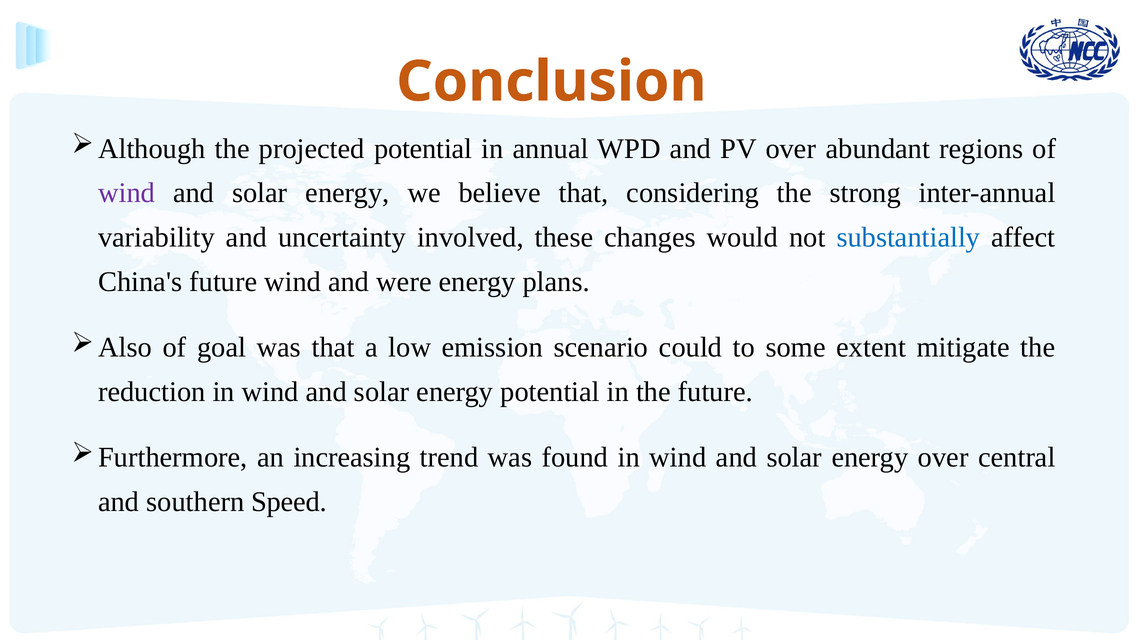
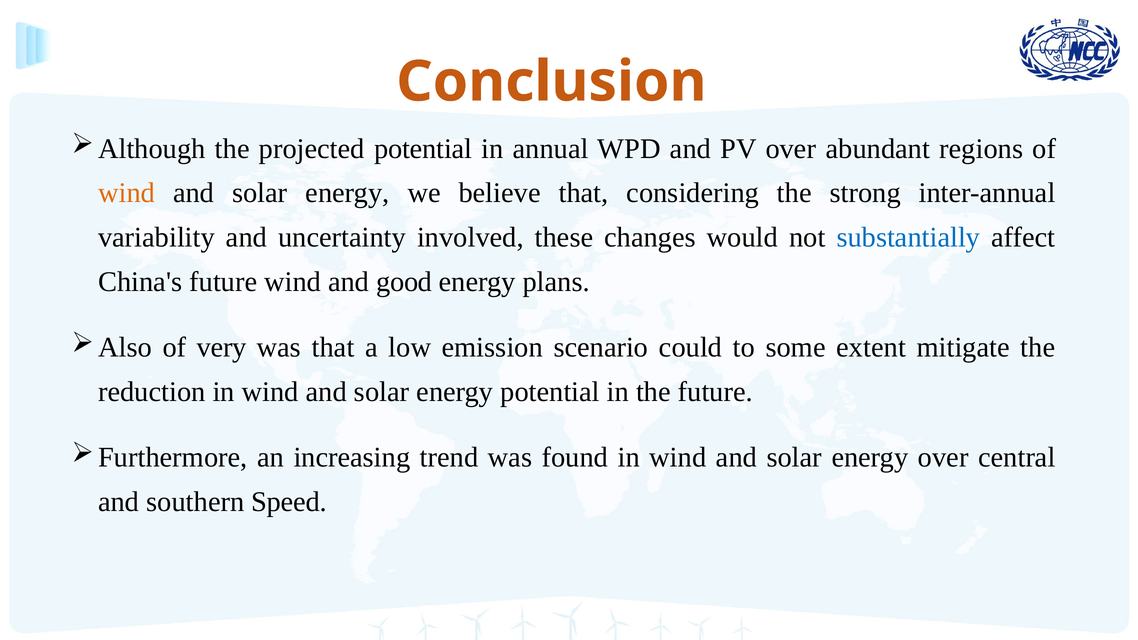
wind at (127, 193) colour: purple -> orange
were: were -> good
goal: goal -> very
